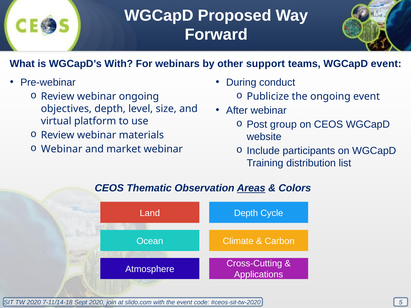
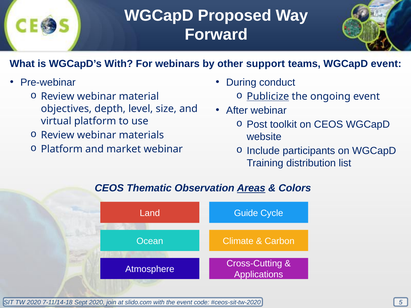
webinar ongoing: ongoing -> material
Publicize underline: none -> present
group: group -> toolkit
Webinar at (62, 149): Webinar -> Platform
Depth at (246, 213): Depth -> Guide
